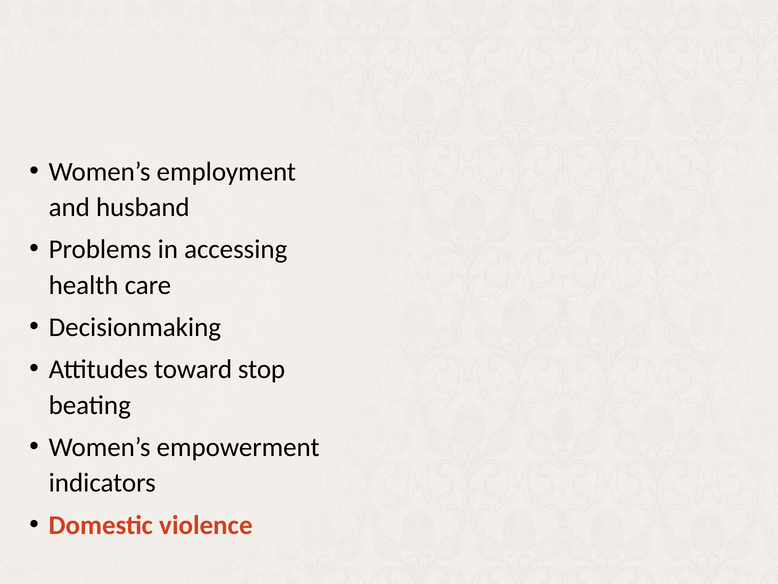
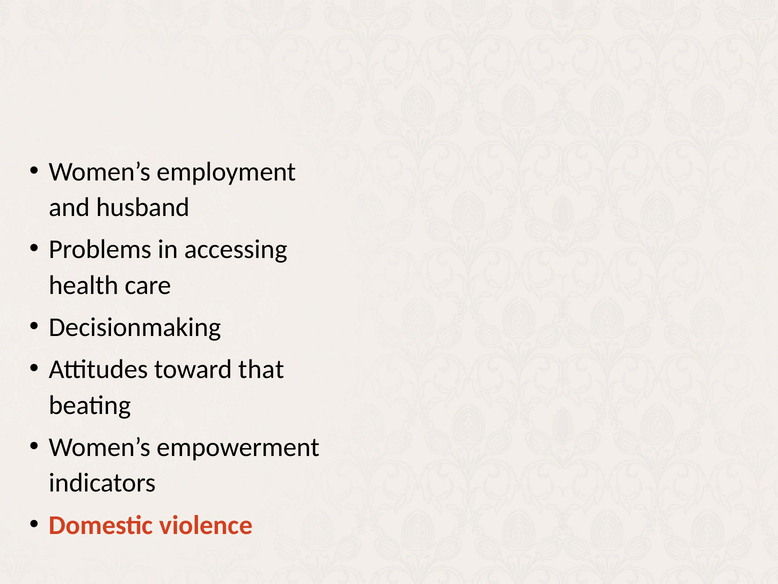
stop: stop -> that
